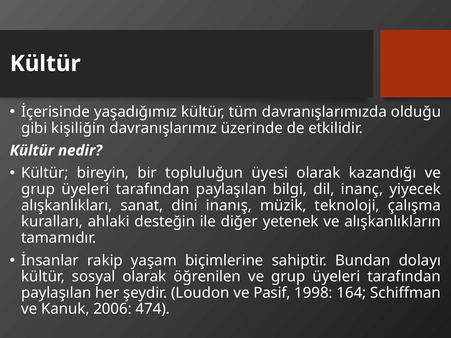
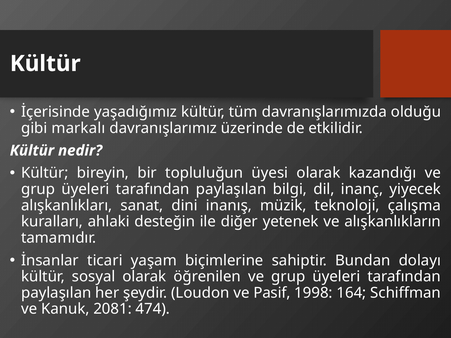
kişiliğin: kişiliğin -> markalı
rakip: rakip -> ticari
2006: 2006 -> 2081
